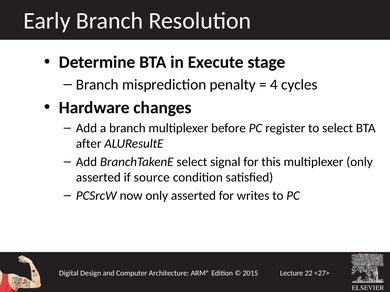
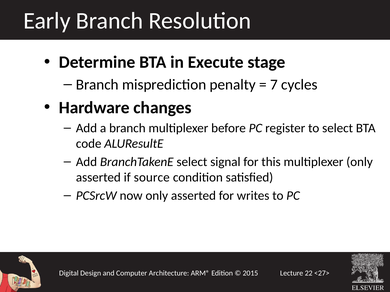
4: 4 -> 7
after: after -> code
